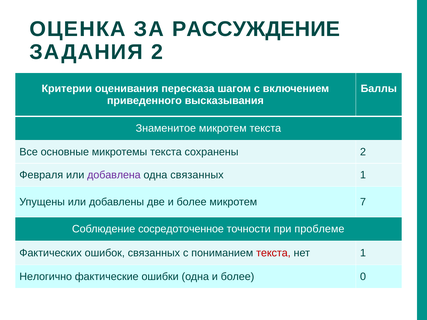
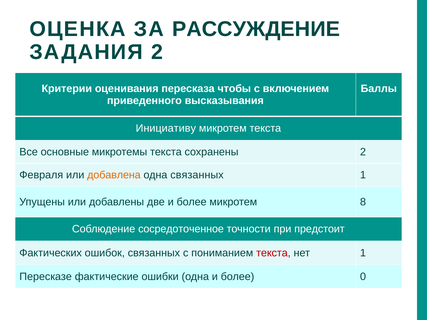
шагом: шагом -> чтобы
Знаменитое: Знаменитое -> Инициативу
добавлена colour: purple -> orange
7: 7 -> 8
проблеме: проблеме -> предстоит
Нелогично: Нелогично -> Пересказе
